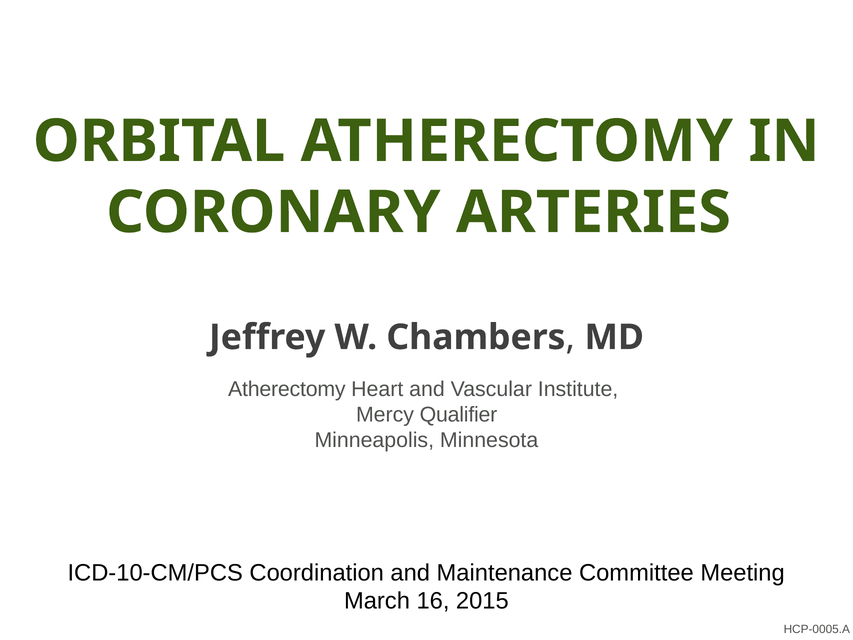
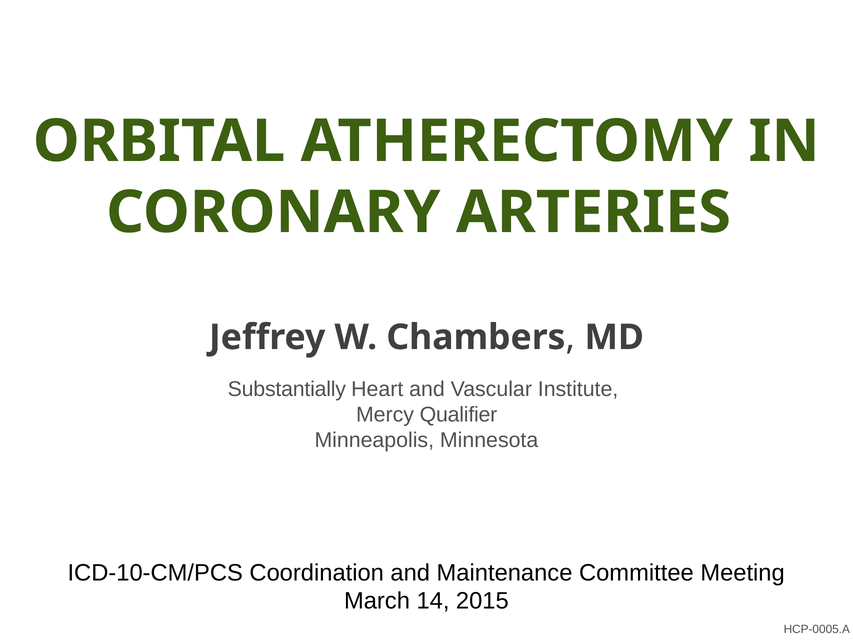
Atherectomy at (287, 389): Atherectomy -> Substantially
16: 16 -> 14
